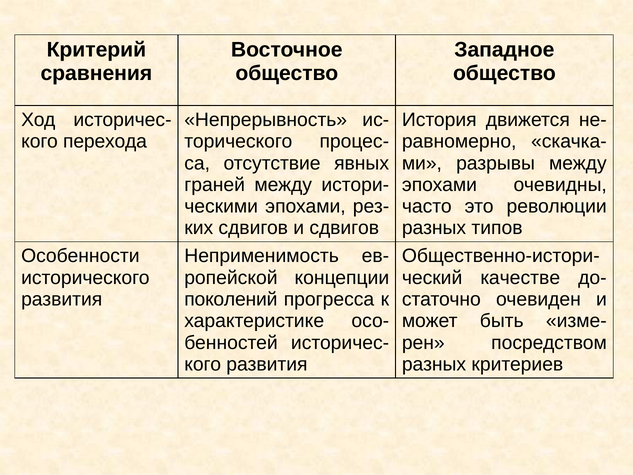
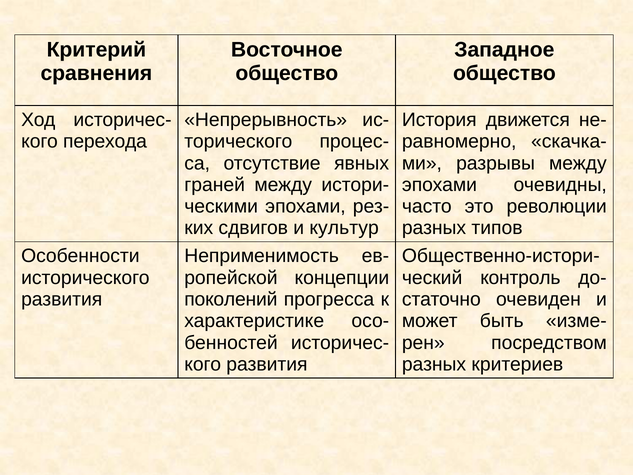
и сдвигов: сдвигов -> культур
качестве: качестве -> контроль
